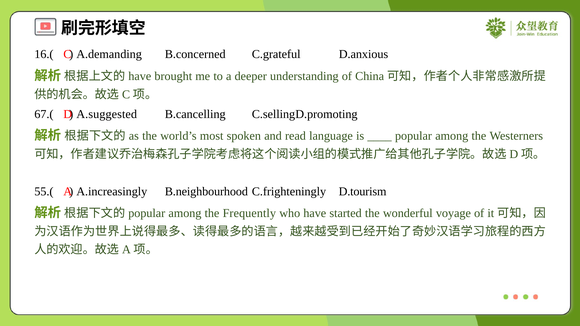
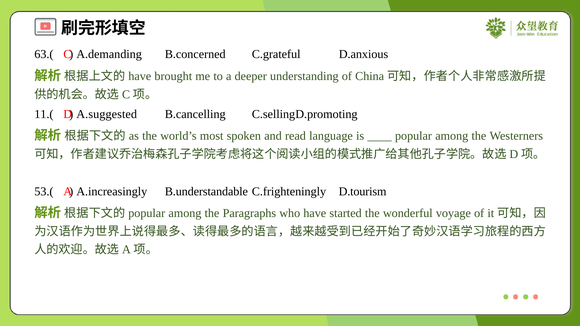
16.(: 16.( -> 63.(
67.(: 67.( -> 11.(
55.(: 55.( -> 53.(
B.neighbourhood: B.neighbourhood -> B.understandable
Frequently: Frequently -> Paragraphs
